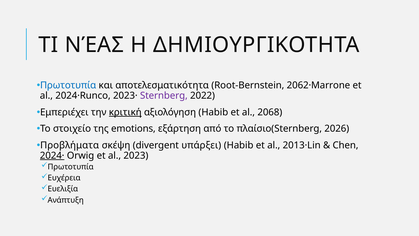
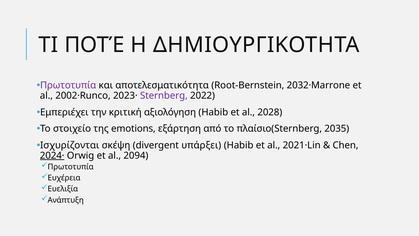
ΝΈΑΣ: ΝΈΑΣ -> ΠΟΤΈ
Πρωτοτυπία at (68, 85) colour: blue -> purple
2062·Marrone: 2062·Marrone -> 2032·Marrone
2024·Runco: 2024·Runco -> 2002·Runco
κριτική underline: present -> none
2068: 2068 -> 2028
2026: 2026 -> 2035
Προβλήματα: Προβλήματα -> Ισχυρίζονται
2013·Lin: 2013·Lin -> 2021·Lin
2023: 2023 -> 2094
